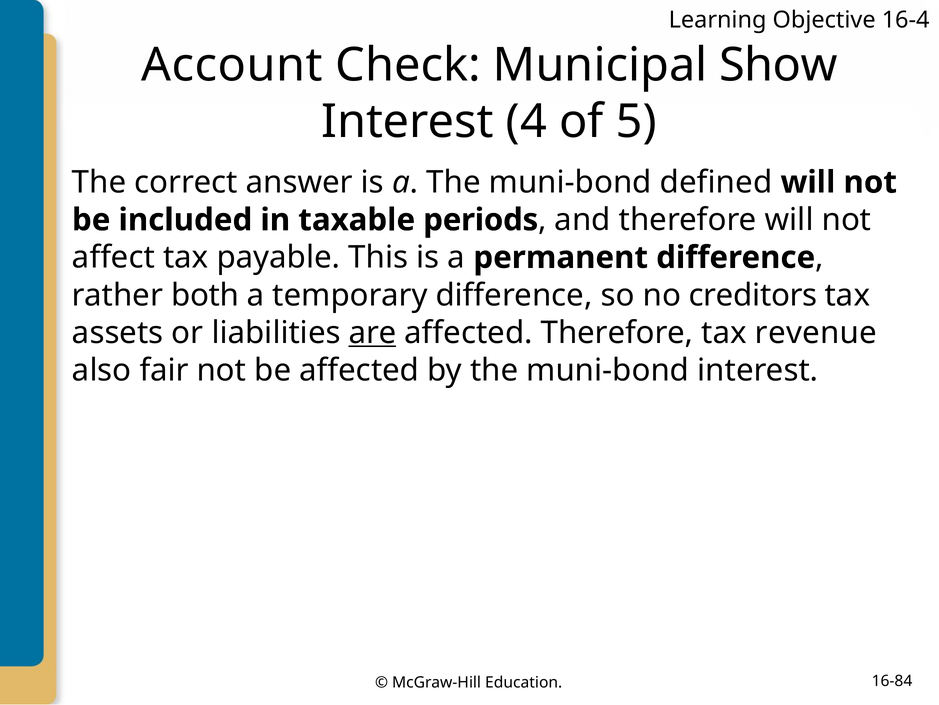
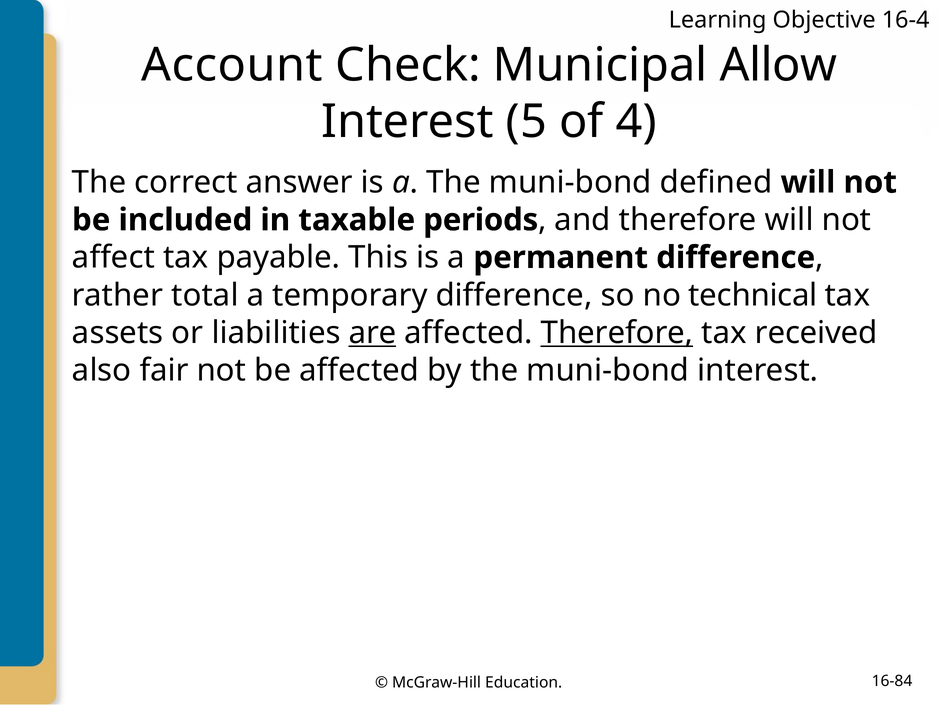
Show: Show -> Allow
4: 4 -> 5
5: 5 -> 4
both: both -> total
creditors: creditors -> technical
Therefore at (617, 332) underline: none -> present
revenue: revenue -> received
